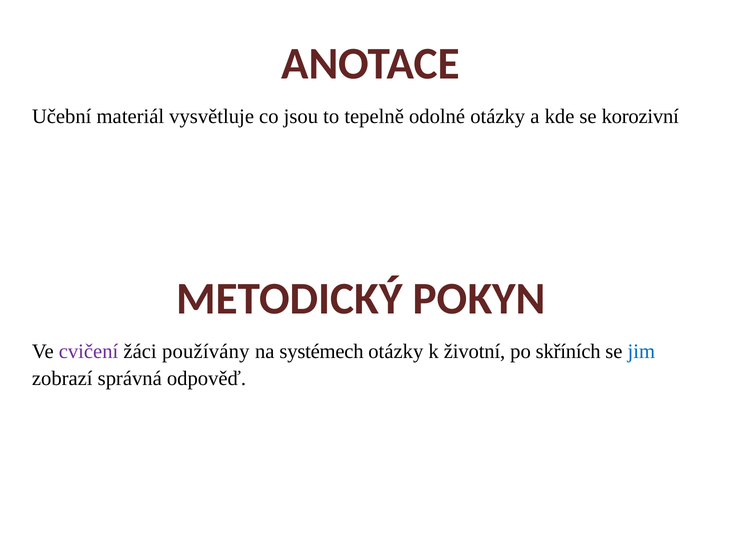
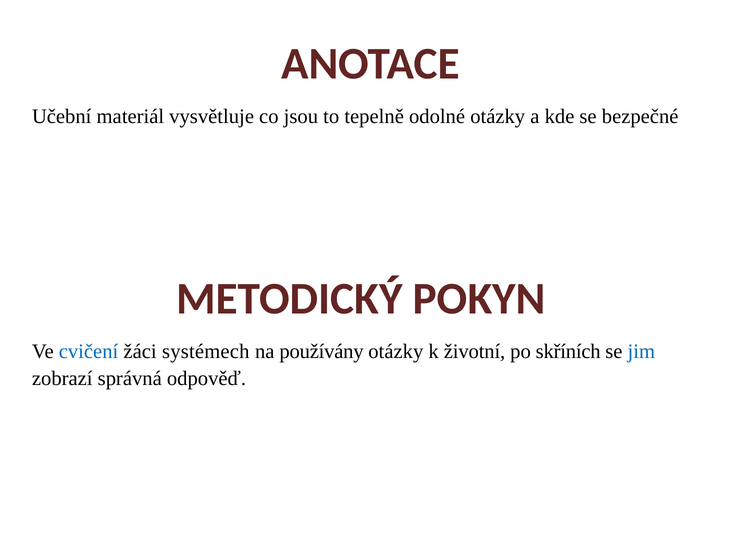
korozivní: korozivní -> bezpečné
cvičení colour: purple -> blue
používány: používány -> systémech
systémech: systémech -> používány
